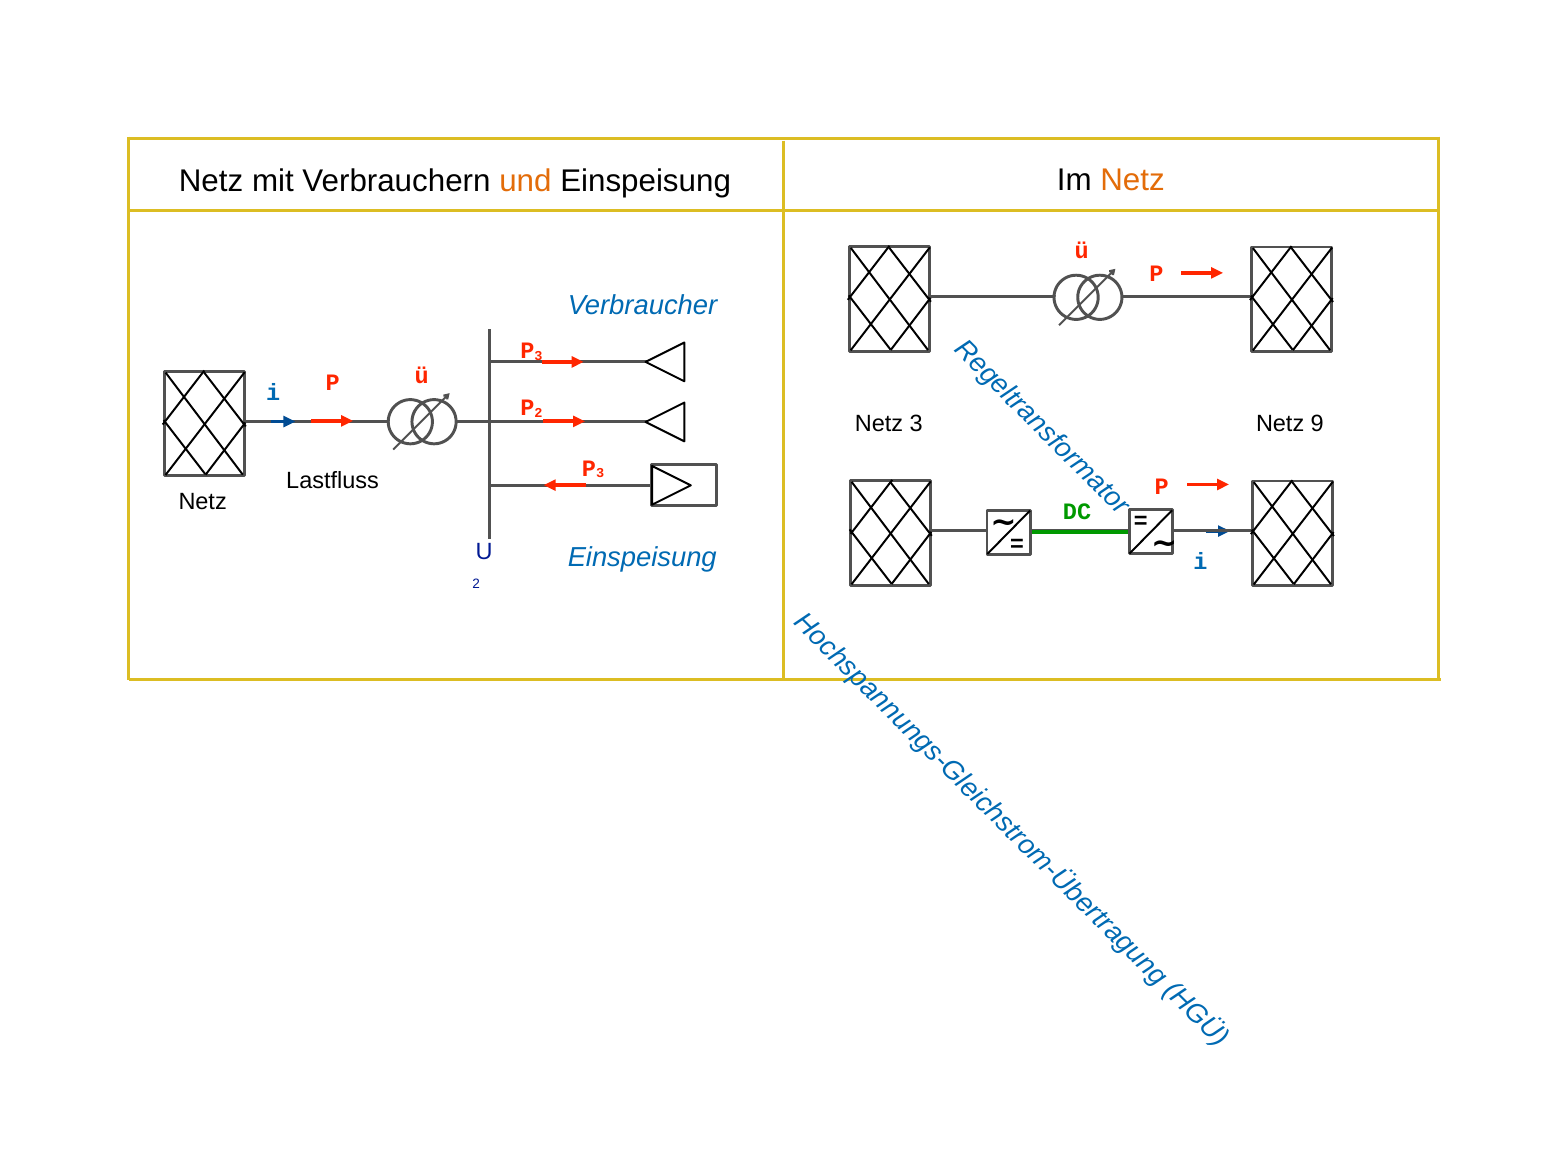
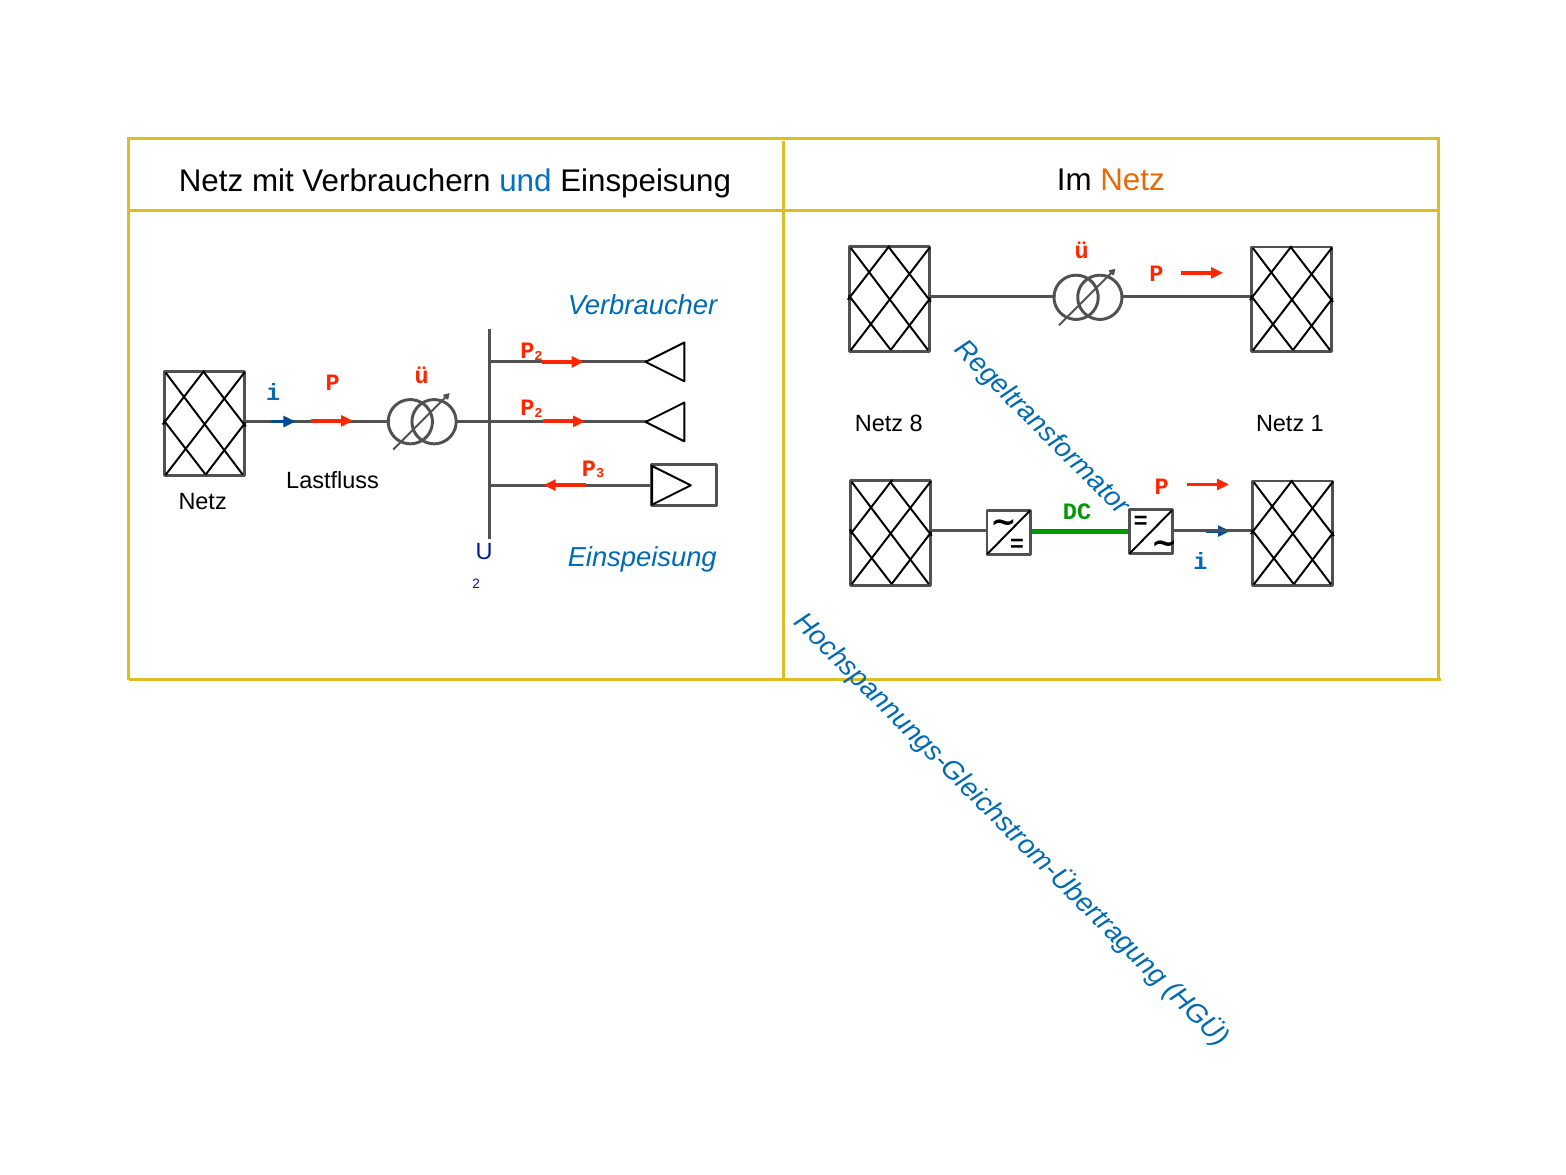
und colour: orange -> blue
3 at (538, 356): 3 -> 2
Netz 3: 3 -> 8
9: 9 -> 1
